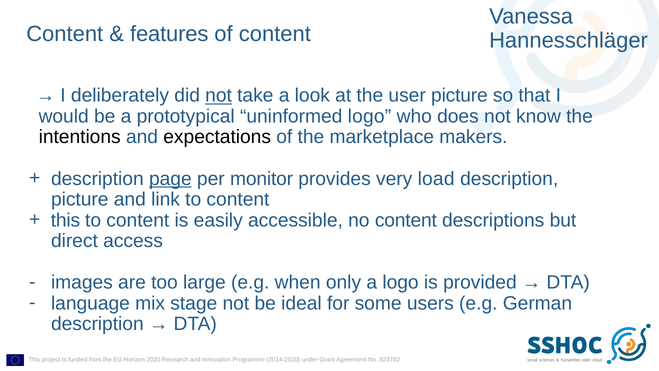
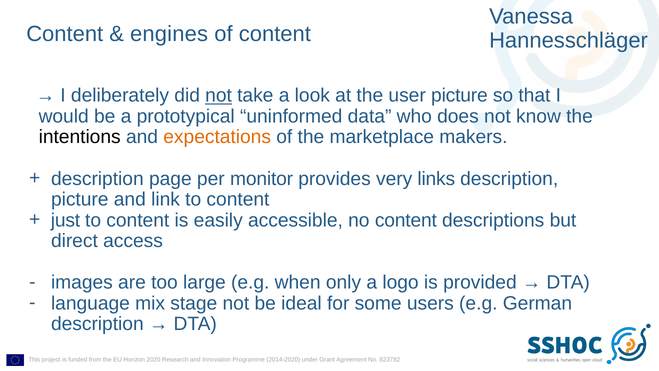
features: features -> engines
uninformed logo: logo -> data
expectations colour: black -> orange
page underline: present -> none
load: load -> links
this at (65, 220): this -> just
